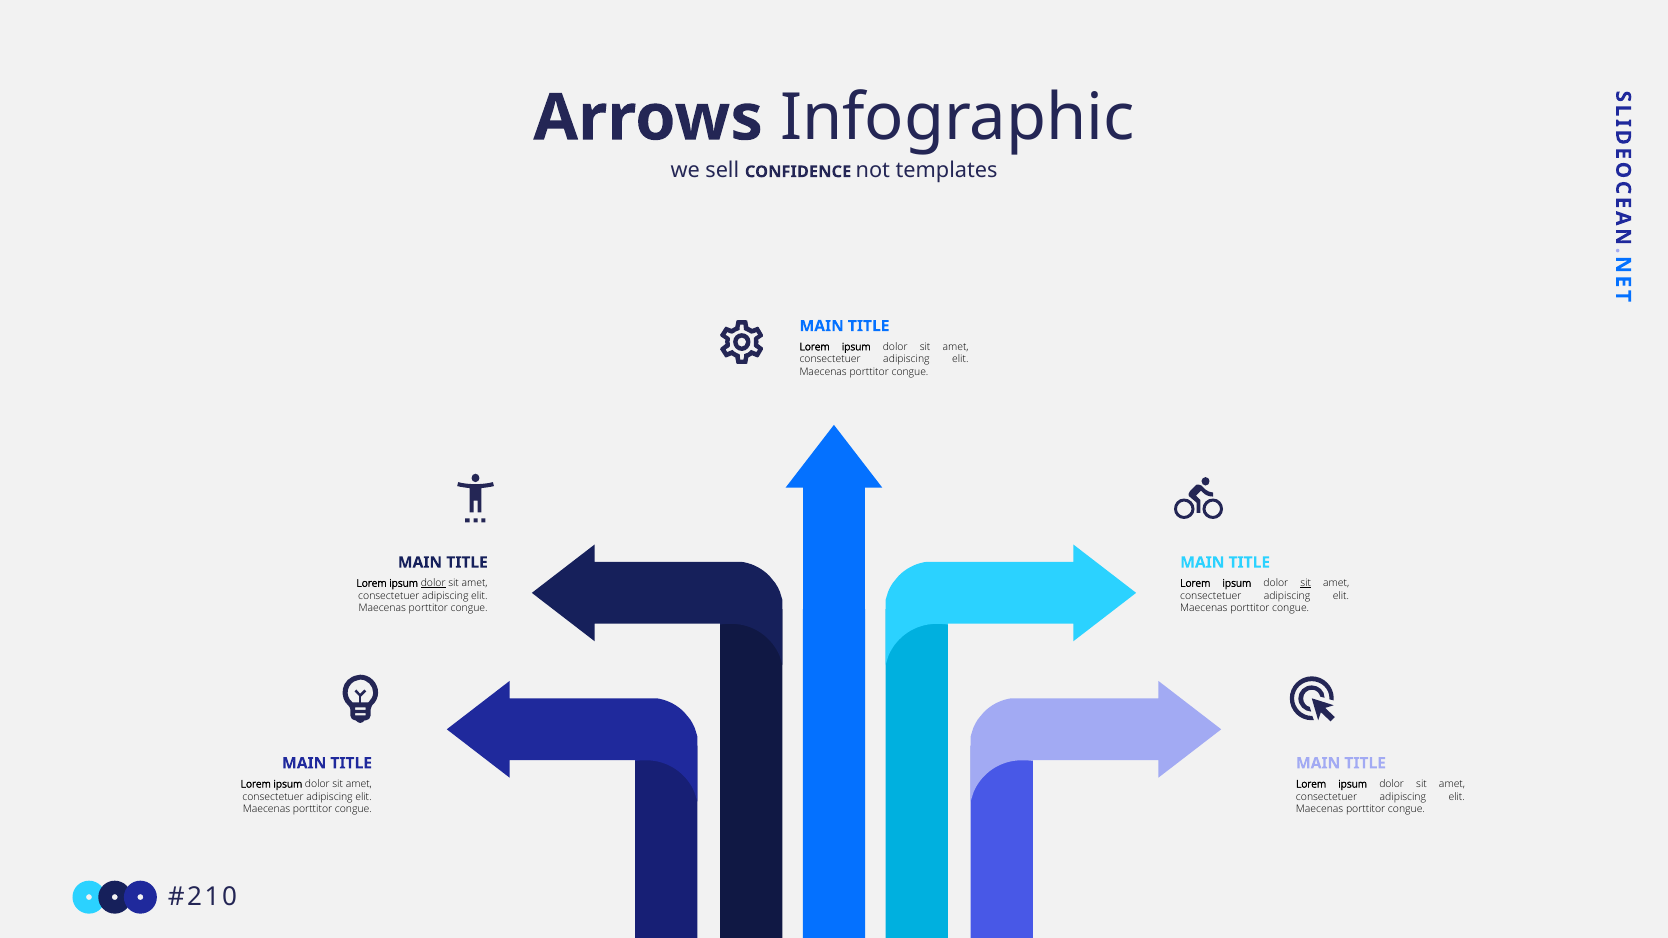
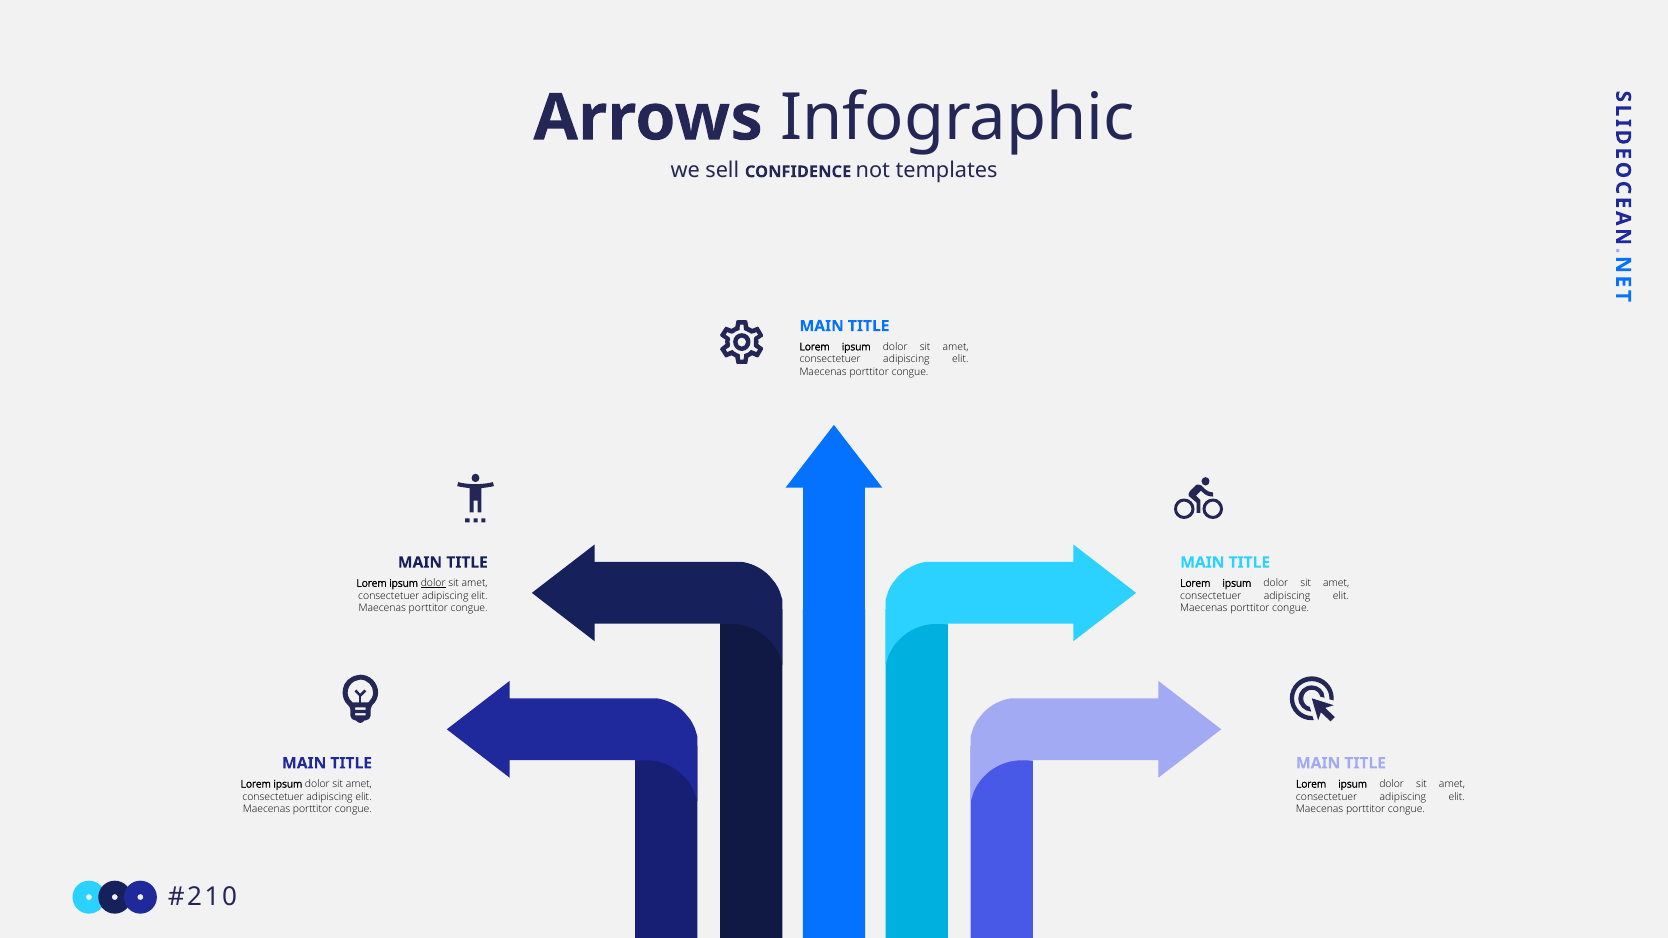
sit at (1306, 583) underline: present -> none
